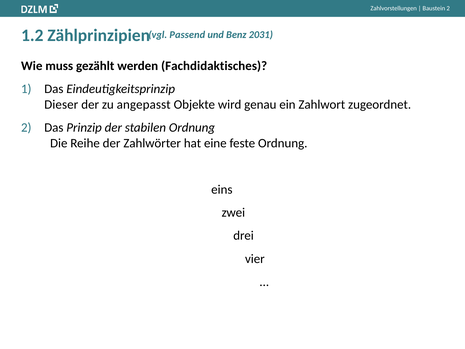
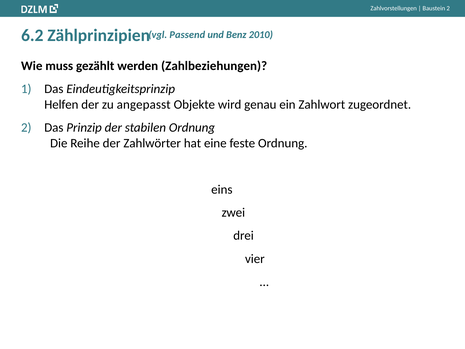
1.2: 1.2 -> 6.2
2031: 2031 -> 2010
Fachdidaktisches: Fachdidaktisches -> Zahlbeziehungen
Dieser: Dieser -> Helfen
